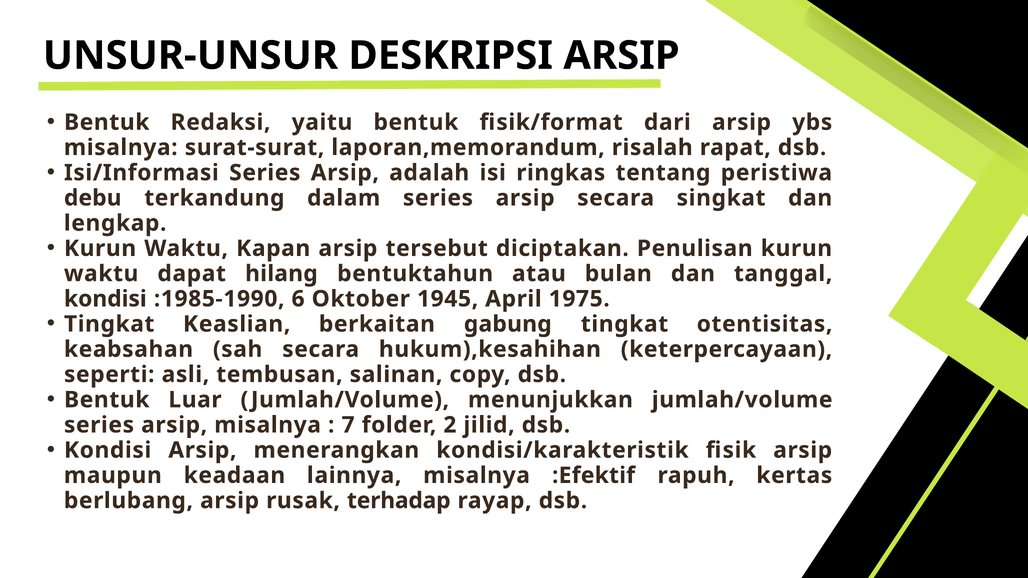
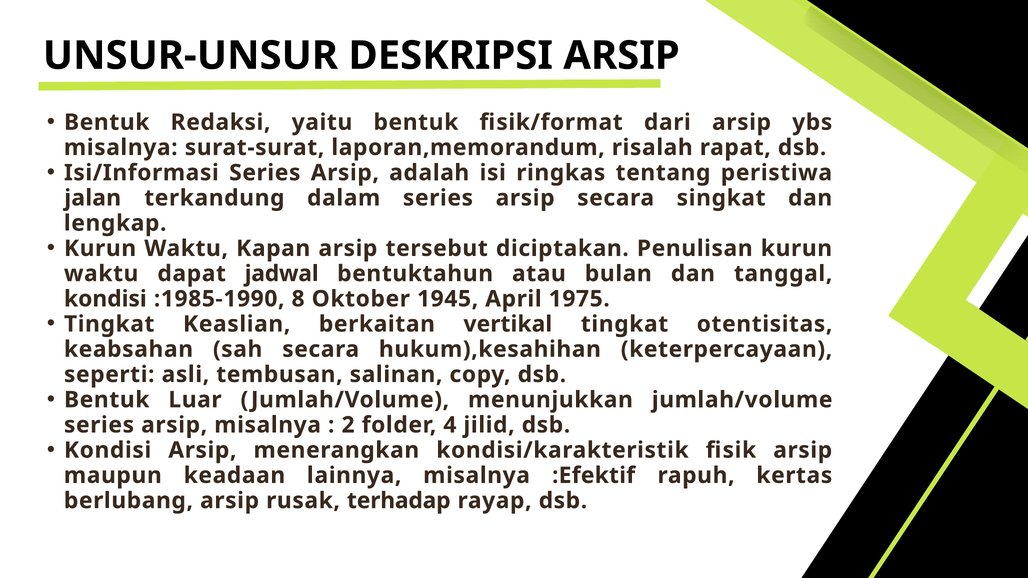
debu: debu -> jalan
hilang: hilang -> jadwal
6: 6 -> 8
gabung: gabung -> vertikal
7: 7 -> 2
2: 2 -> 4
